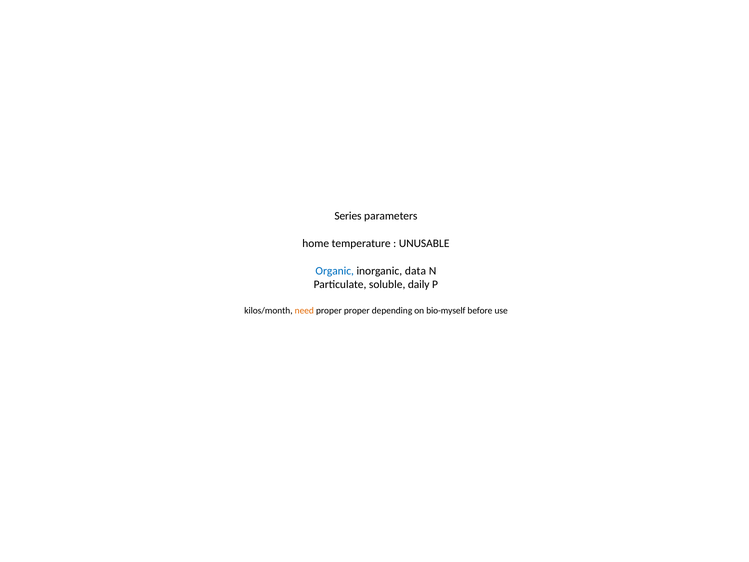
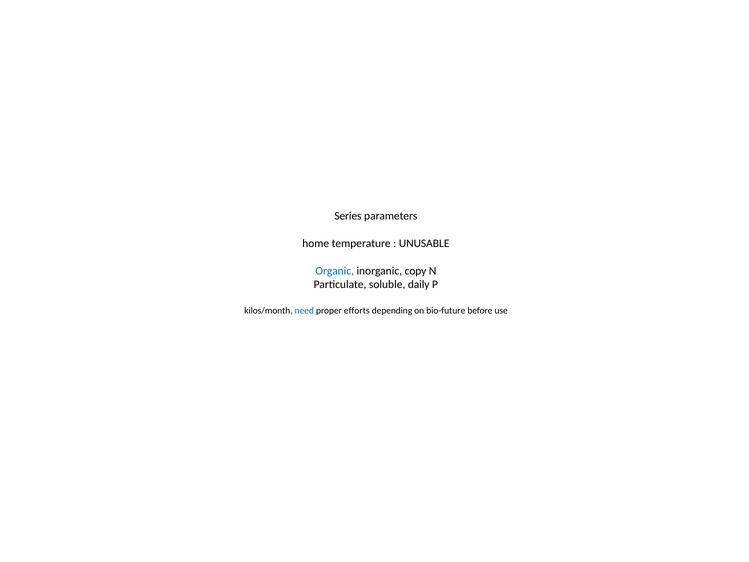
data: data -> copy
need colour: orange -> blue
proper proper: proper -> efforts
bio-myself: bio-myself -> bio-future
